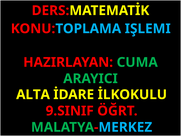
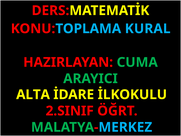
IŞLEMI: IŞLEMI -> KURAL
9.SINIF: 9.SINIF -> 2.SINIF
